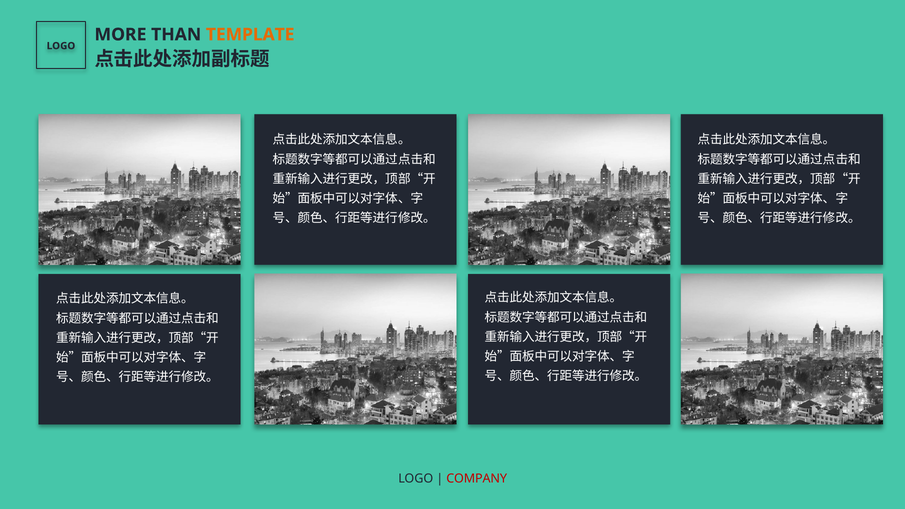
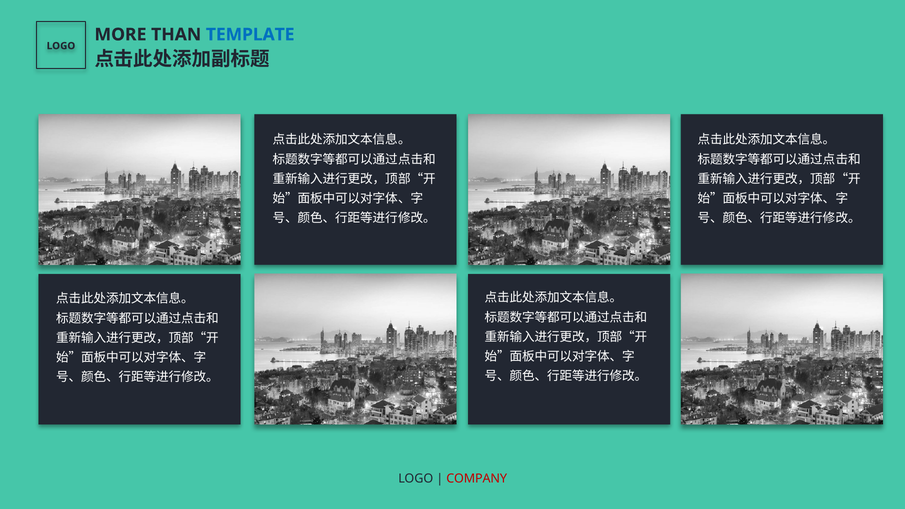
TEMPLATE colour: orange -> blue
